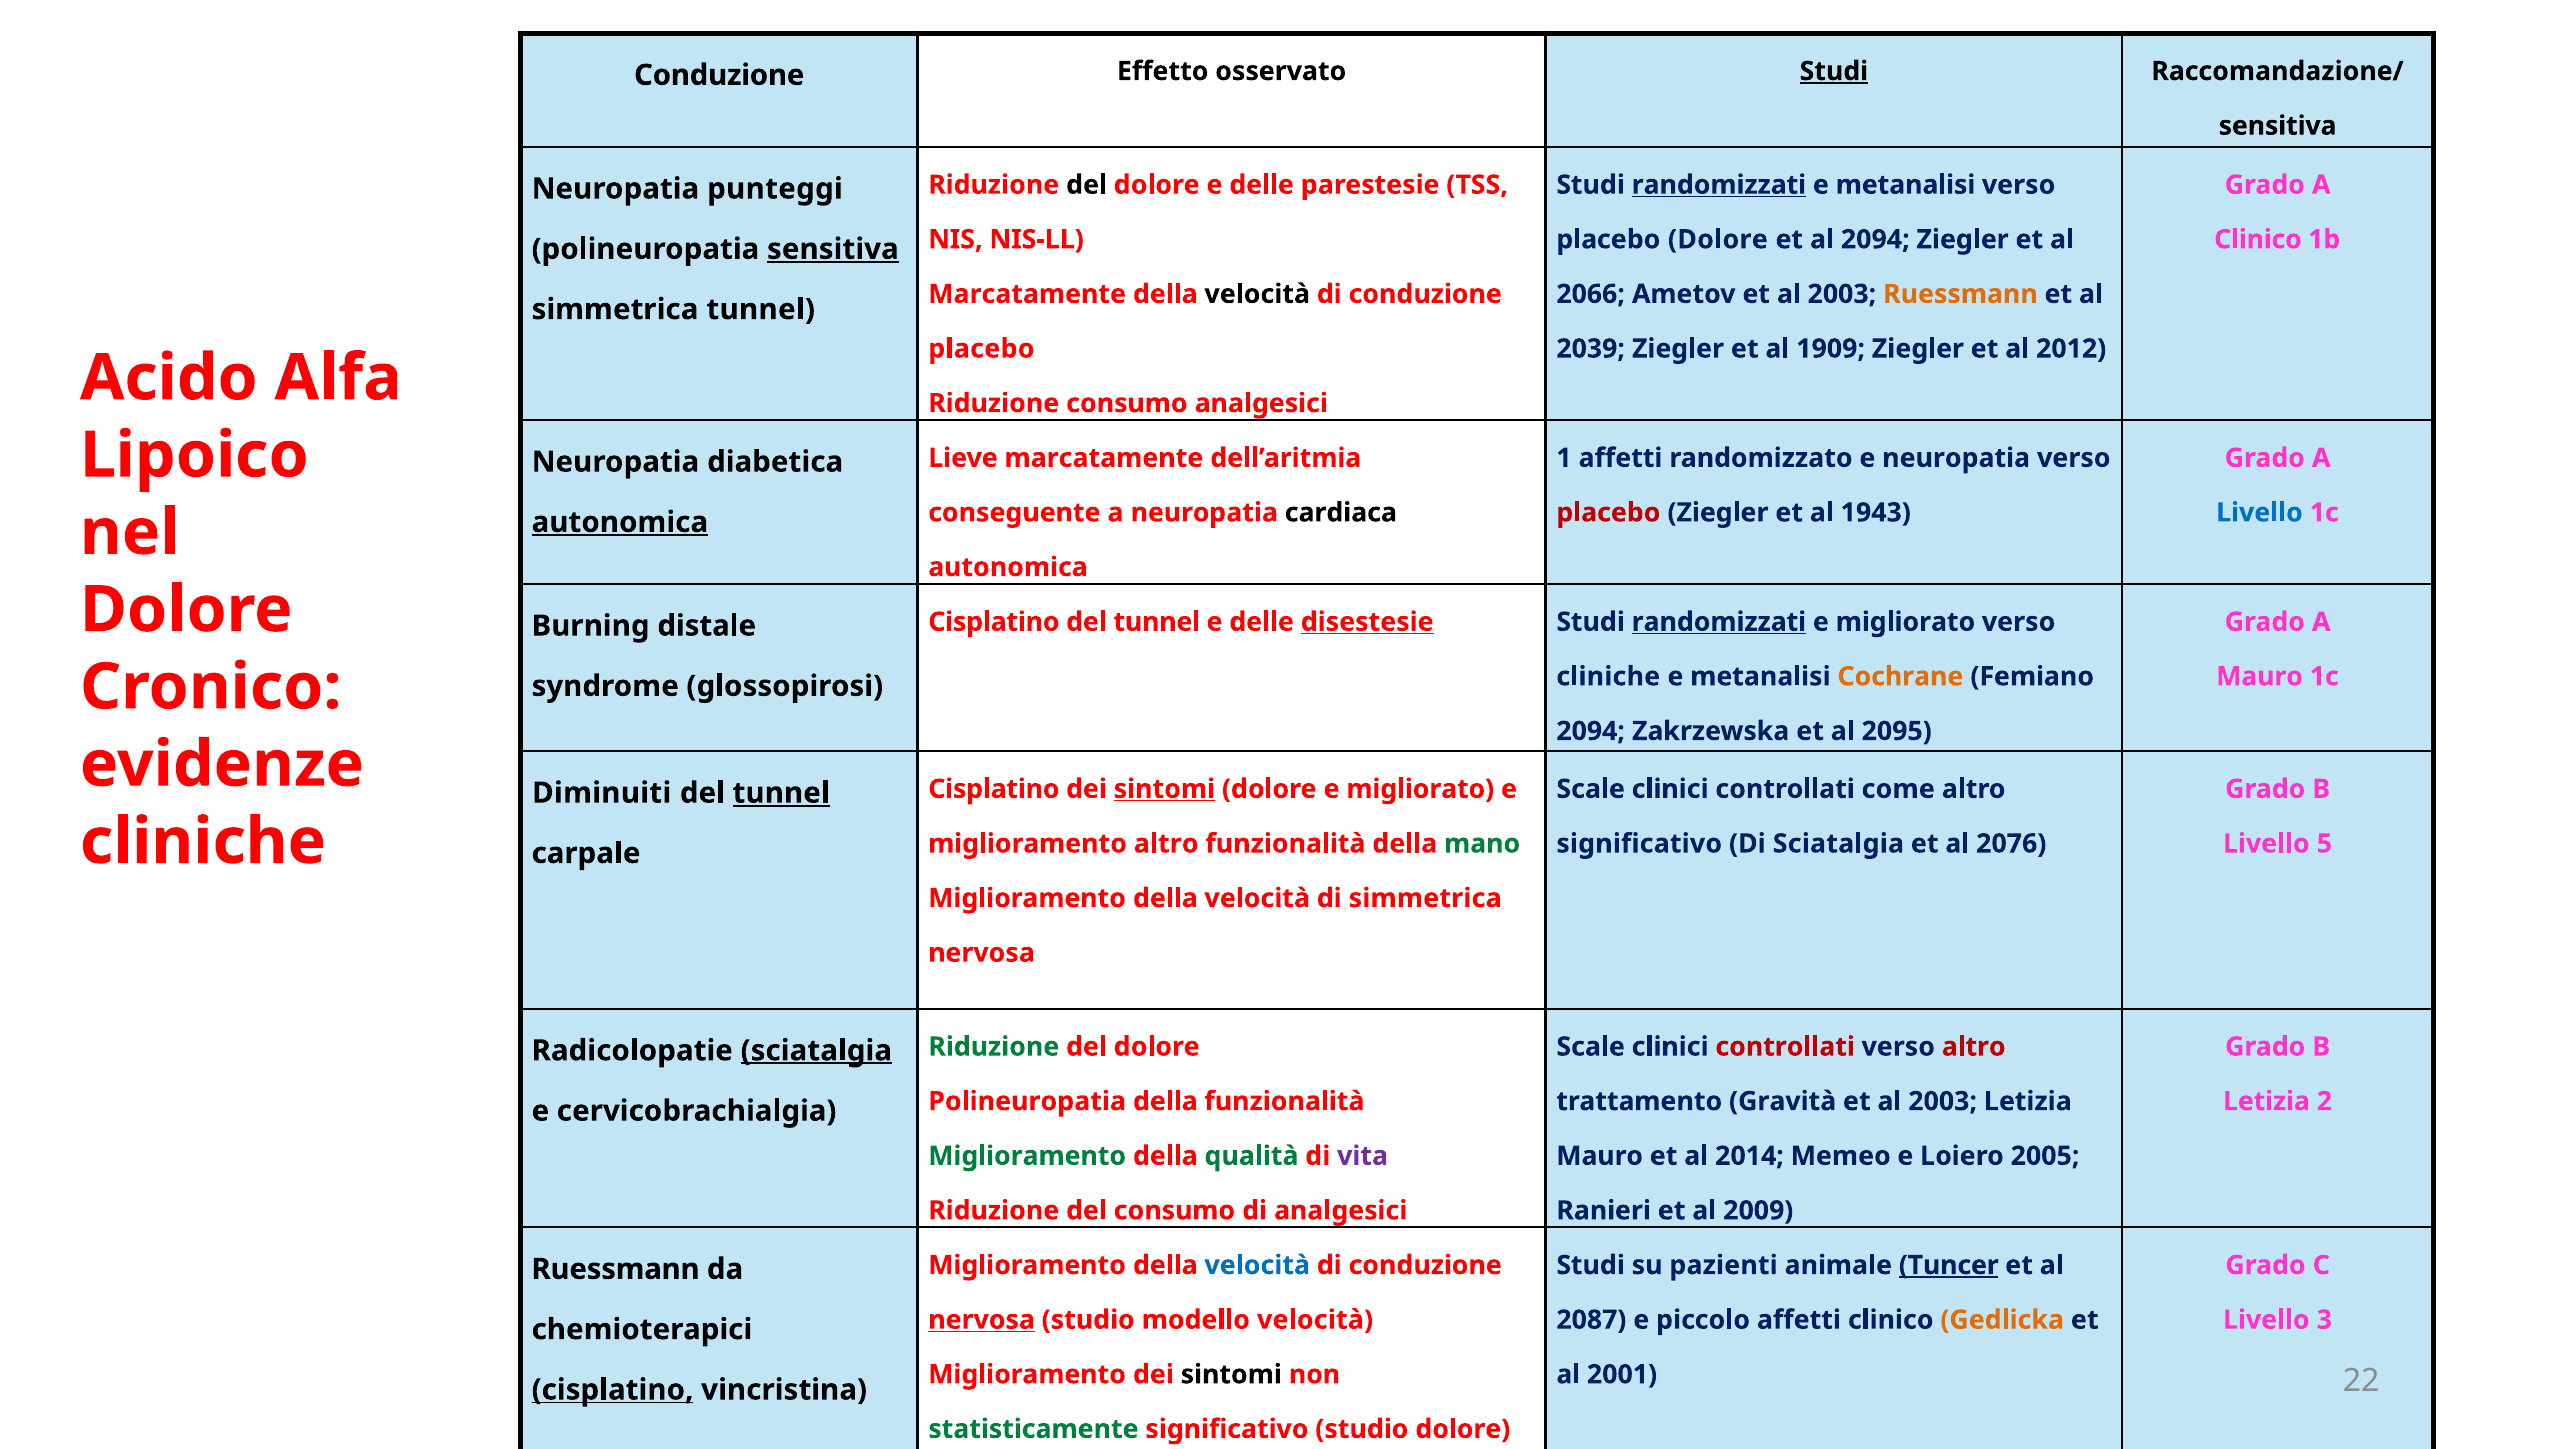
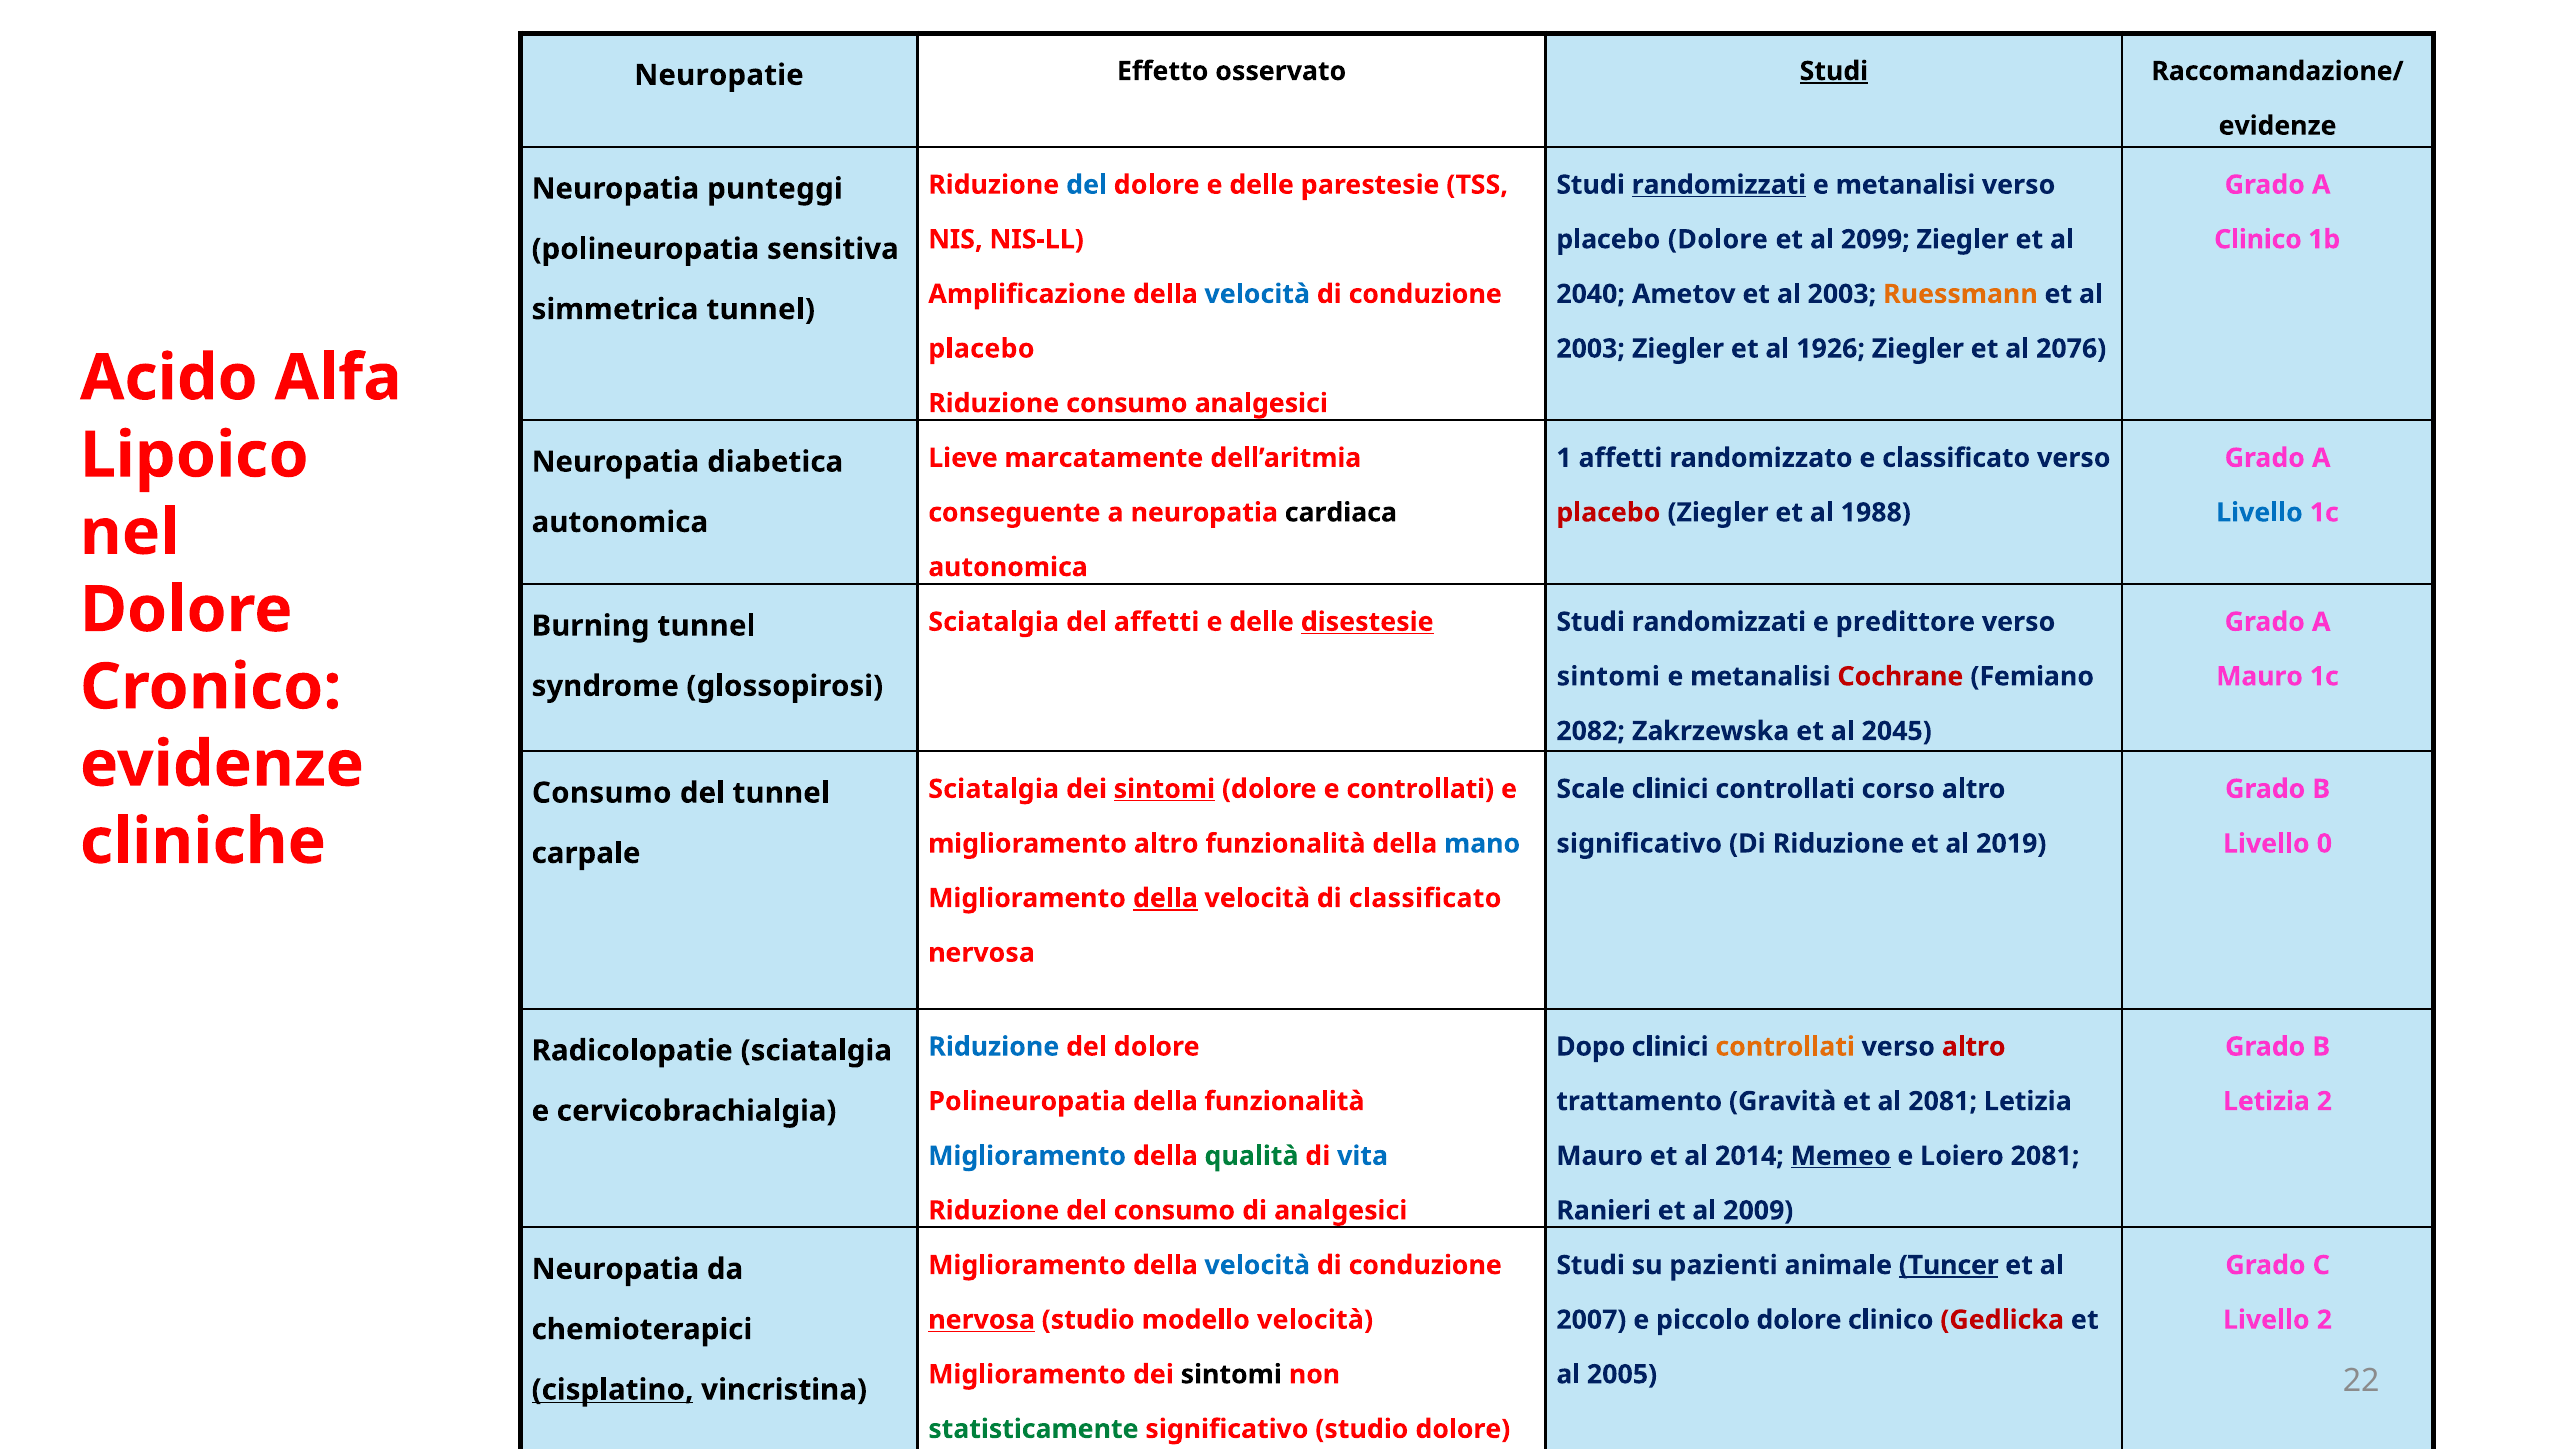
Conduzione at (719, 75): Conduzione -> Neuropatie
sensitiva at (2278, 126): sensitiva -> evidenze
del at (1087, 185) colour: black -> blue
al 2094: 2094 -> 2099
sensitiva at (833, 249) underline: present -> none
Marcatamente at (1027, 294): Marcatamente -> Amplificazione
velocità at (1257, 294) colour: black -> blue
2066: 2066 -> 2040
2039 at (1591, 349): 2039 -> 2003
1909: 1909 -> 1926
2012: 2012 -> 2076
e neuropatia: neuropatia -> classificato
1943: 1943 -> 1988
autonomica at (620, 522) underline: present -> none
Cisplatino at (994, 622): Cisplatino -> Sciatalgia
tunnel at (1157, 622): tunnel -> affetti
randomizzati at (1719, 622) underline: present -> none
migliorato at (1905, 622): migliorato -> predittore
Burning distale: distale -> tunnel
cliniche at (1608, 677): cliniche -> sintomi
Cochrane colour: orange -> red
2094 at (1591, 731): 2094 -> 2082
2095: 2095 -> 2045
Cisplatino at (994, 789): Cisplatino -> Sciatalgia
dolore e migliorato: migliorato -> controllati
come: come -> corso
Diminuiti at (602, 793): Diminuiti -> Consumo
tunnel at (781, 793) underline: present -> none
mano colour: green -> blue
Di Sciatalgia: Sciatalgia -> Riduzione
2076: 2076 -> 2019
5: 5 -> 0
della at (1165, 898) underline: none -> present
di simmetrica: simmetrica -> classificato
Riduzione at (994, 1047) colour: green -> blue
Scale at (1591, 1047): Scale -> Dopo
controllati at (1785, 1047) colour: red -> orange
sciatalgia at (816, 1051) underline: present -> none
2003 at (1943, 1101): 2003 -> 2081
Miglioramento at (1027, 1156) colour: green -> blue
vita colour: purple -> blue
Memeo underline: none -> present
Loiero 2005: 2005 -> 2081
Ruessmann at (615, 1269): Ruessmann -> Neuropatia
2087: 2087 -> 2007
piccolo affetti: affetti -> dolore
Gedlicka colour: orange -> red
Livello 3: 3 -> 2
2001: 2001 -> 2005
